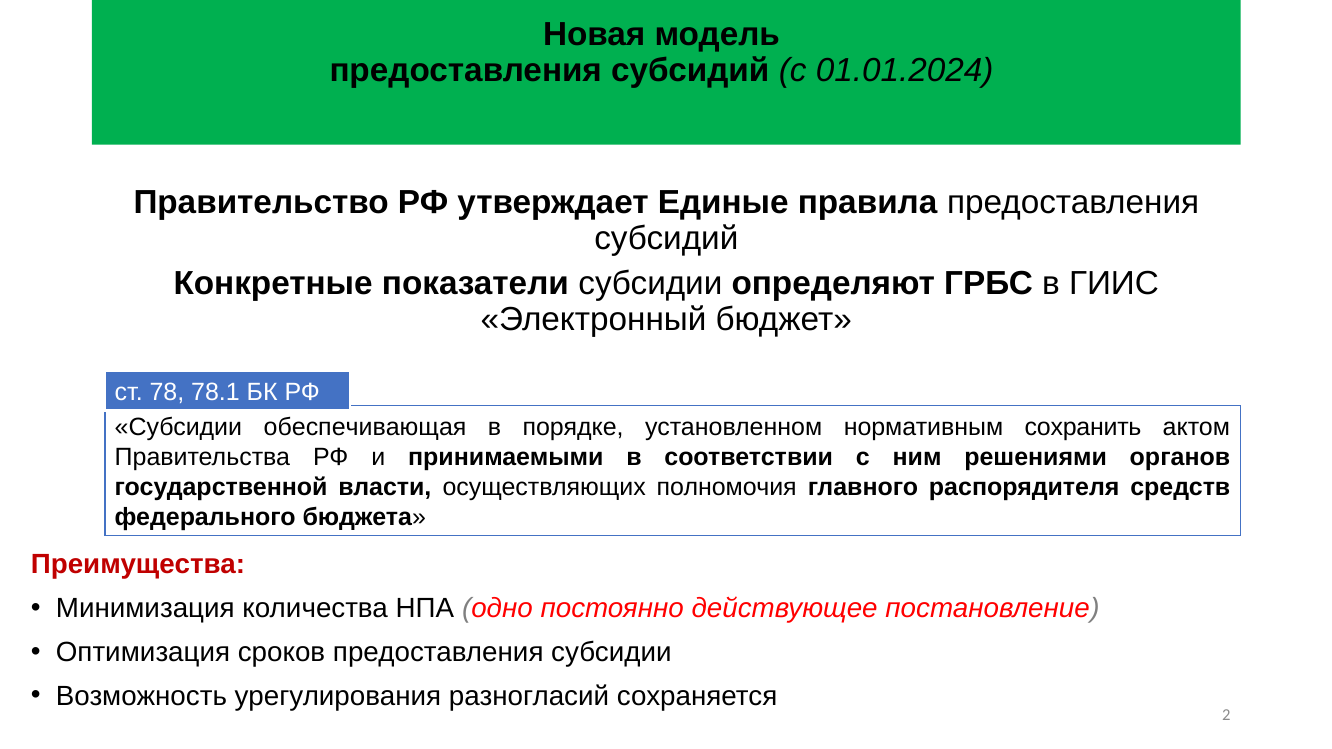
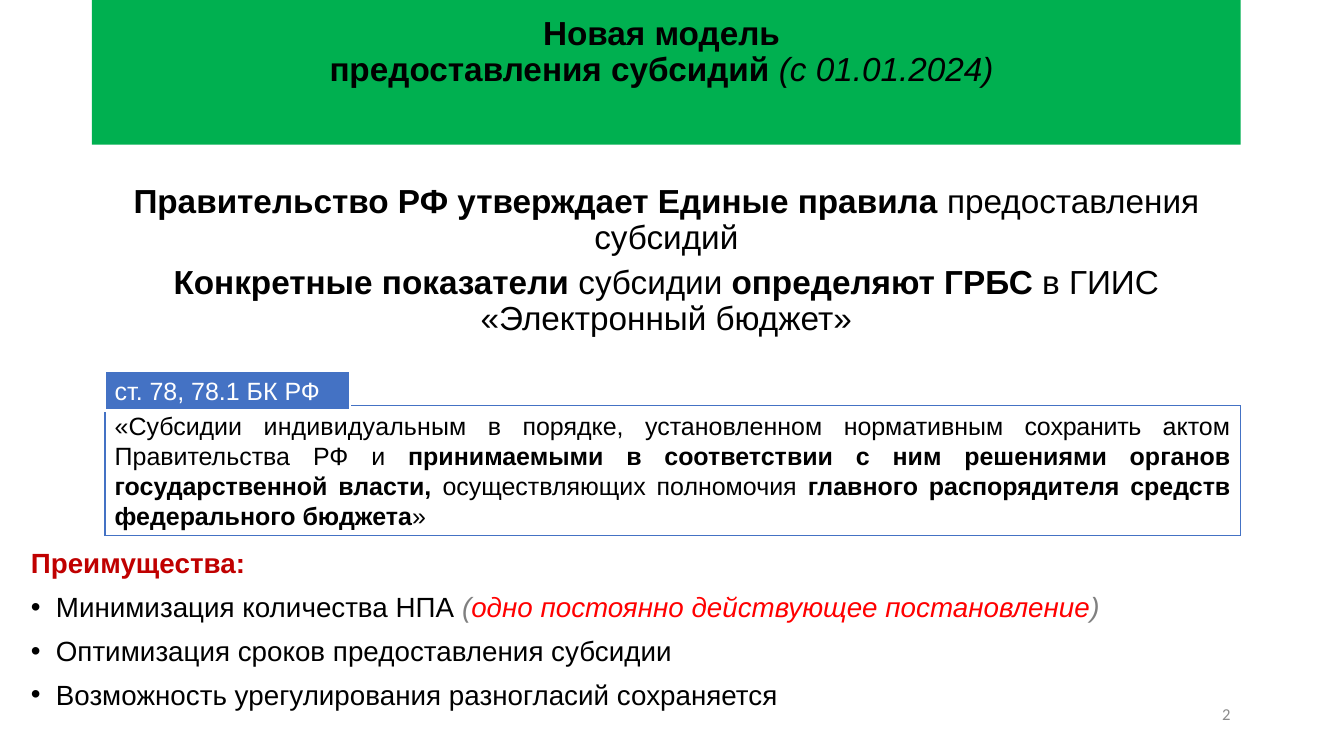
обеспечивающая: обеспечивающая -> индивидуальным
